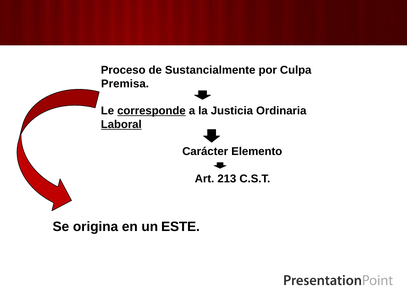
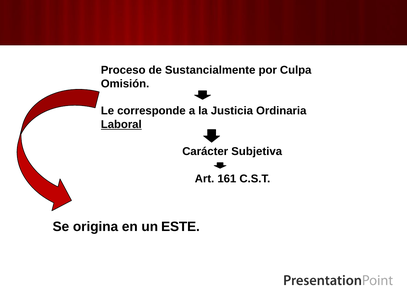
Premisa: Premisa -> Omisión
corresponde underline: present -> none
Elemento: Elemento -> Subjetiva
213: 213 -> 161
